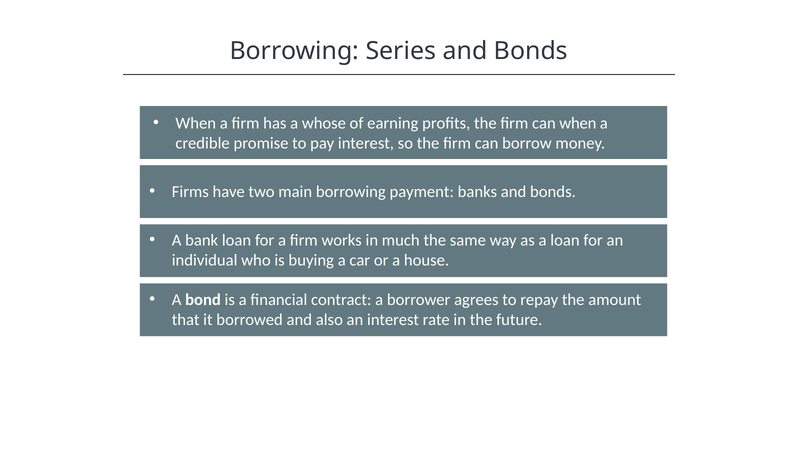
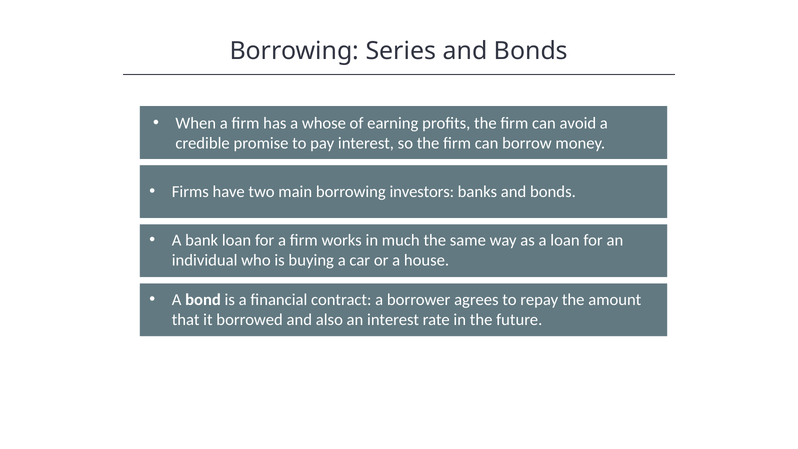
can when: when -> avoid
payment: payment -> investors
